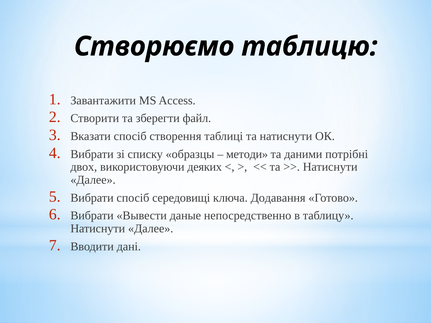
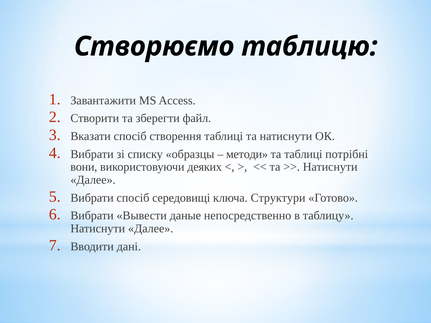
та даними: даними -> таблиці
двох: двох -> вони
Додавання: Додавання -> Структури
